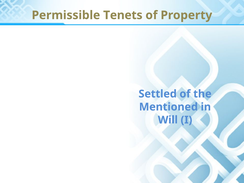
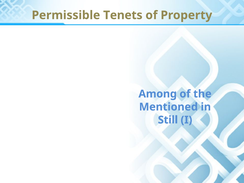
Settled: Settled -> Among
Will: Will -> Still
